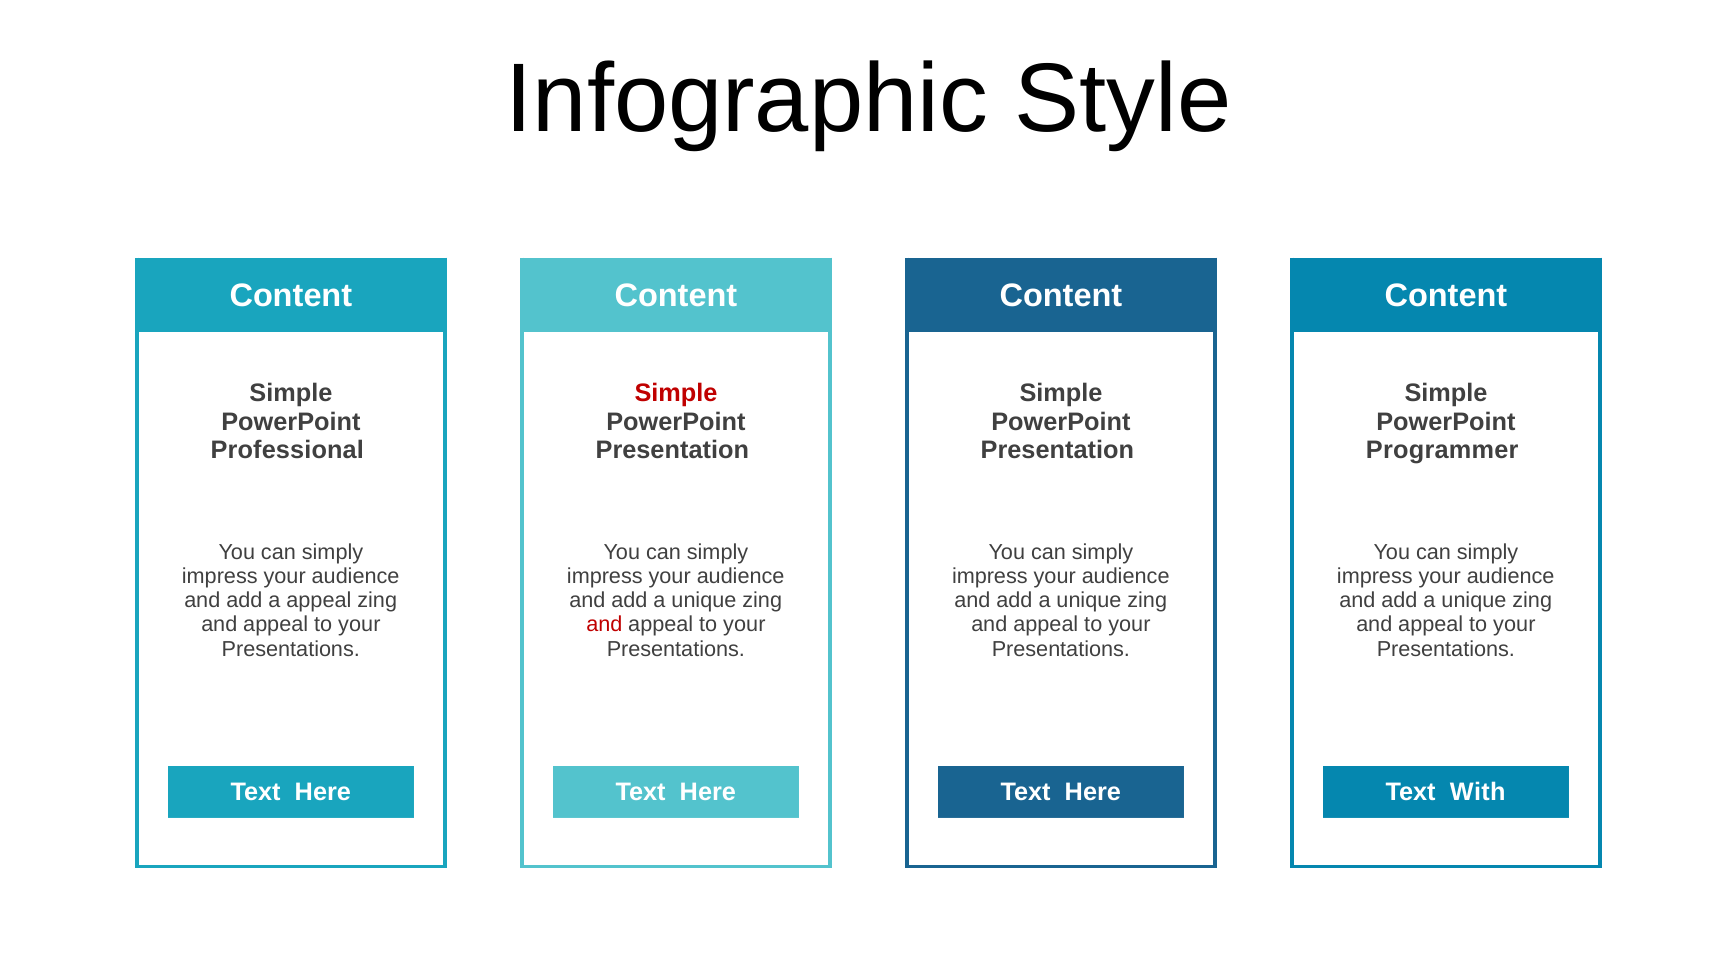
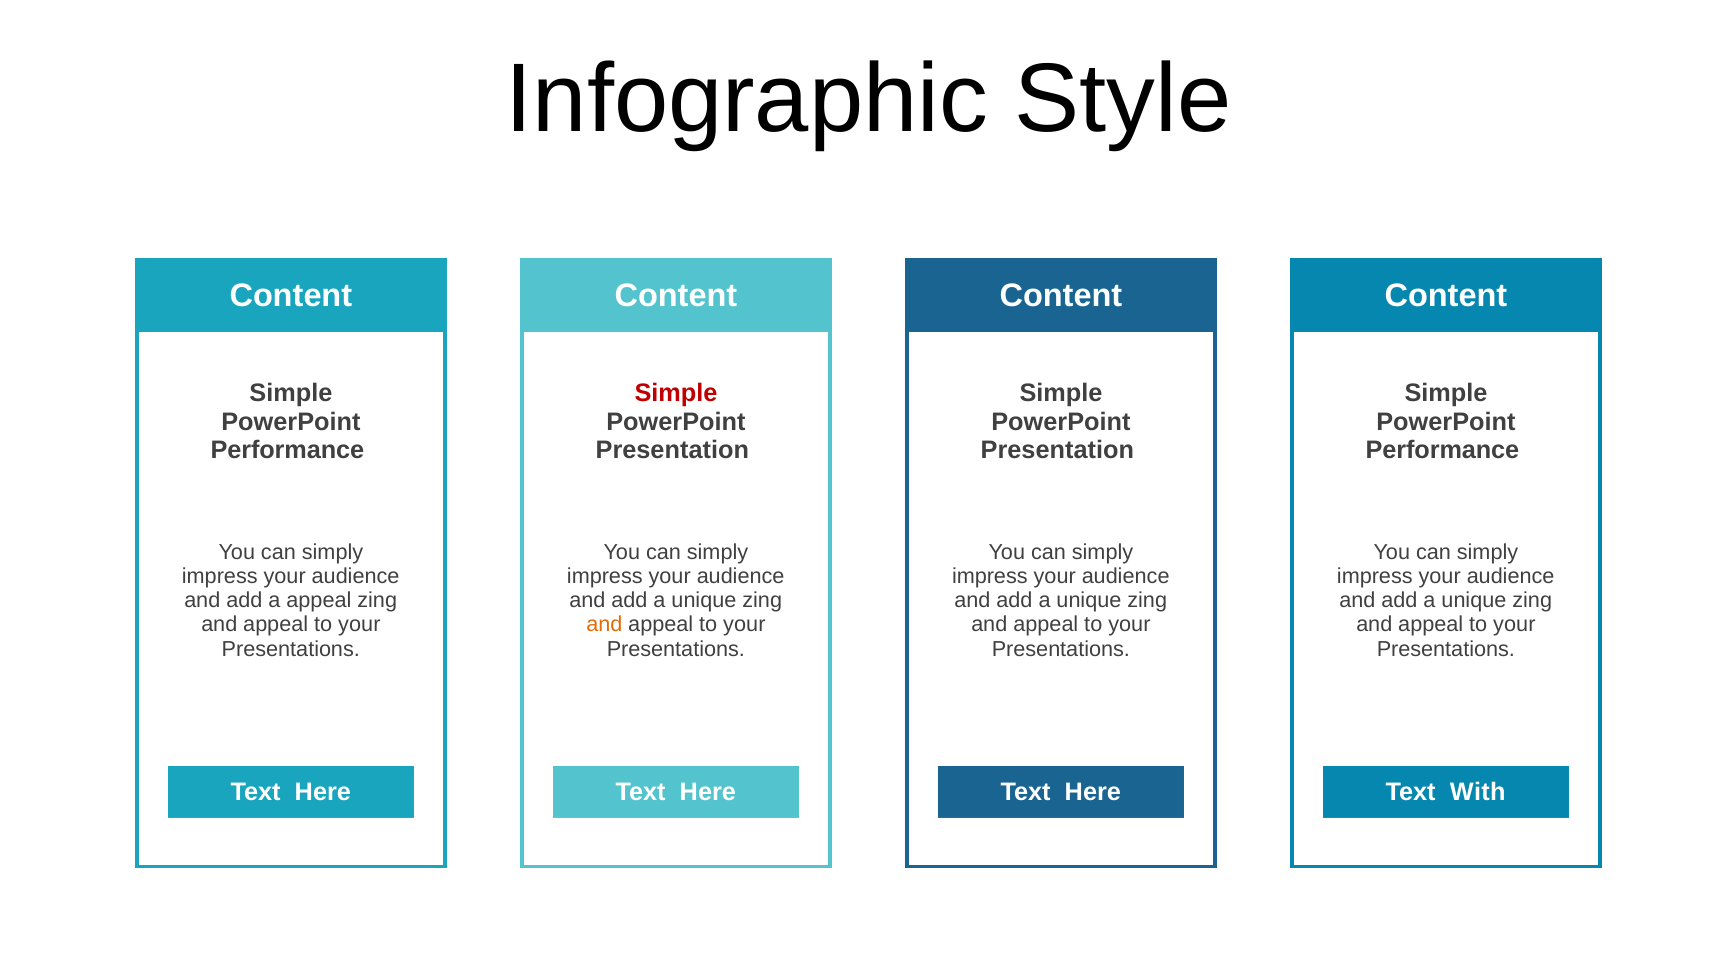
Professional at (287, 450): Professional -> Performance
Programmer at (1442, 450): Programmer -> Performance
and at (604, 625) colour: red -> orange
